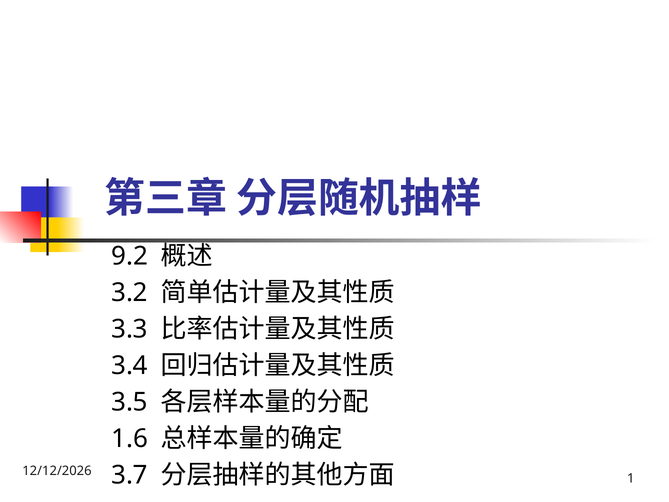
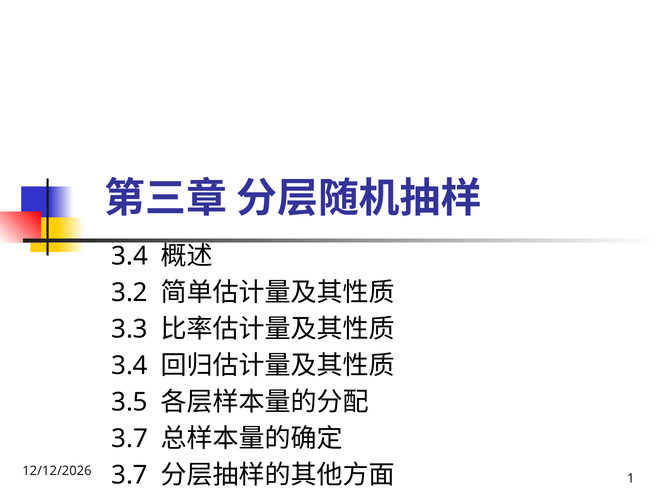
9.2 at (130, 256): 9.2 -> 3.4
1.6 at (130, 438): 1.6 -> 3.7
